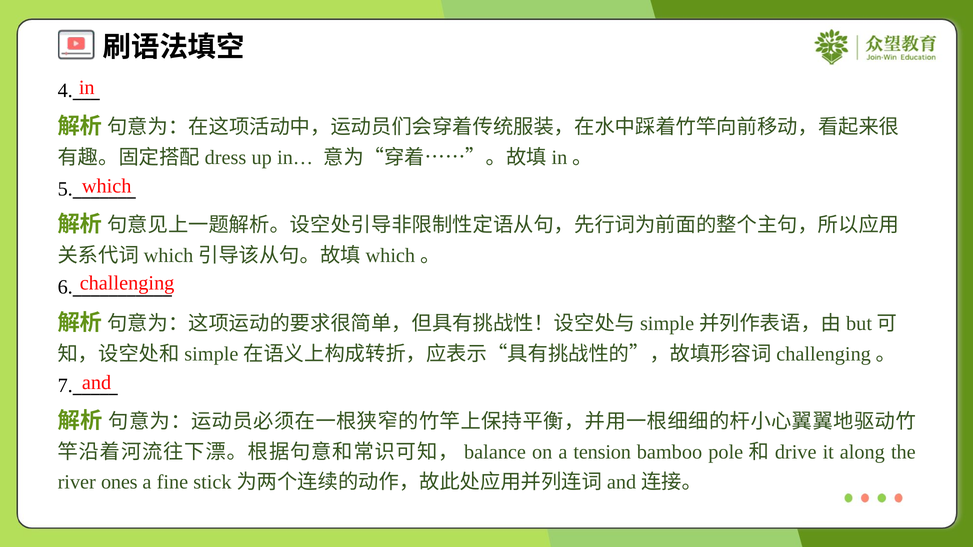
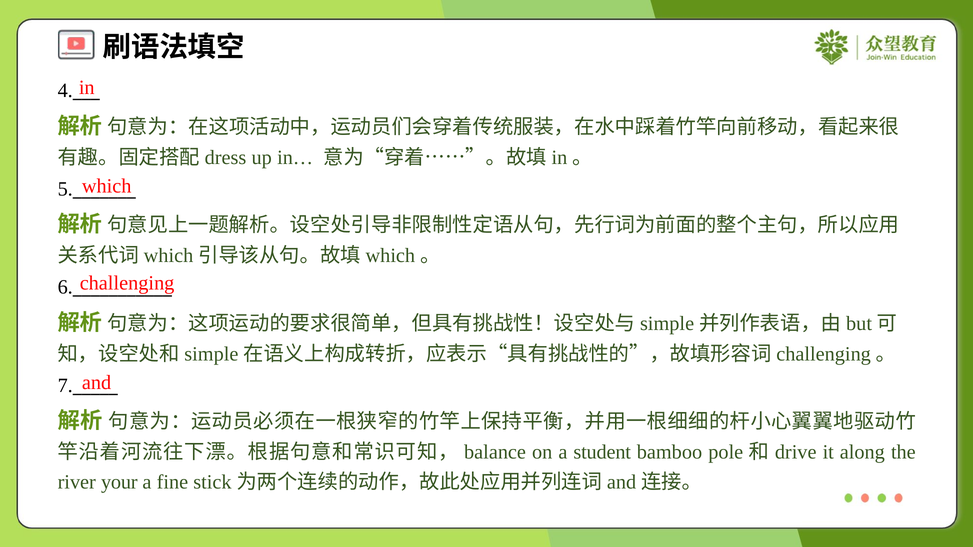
tension: tension -> student
ones: ones -> your
